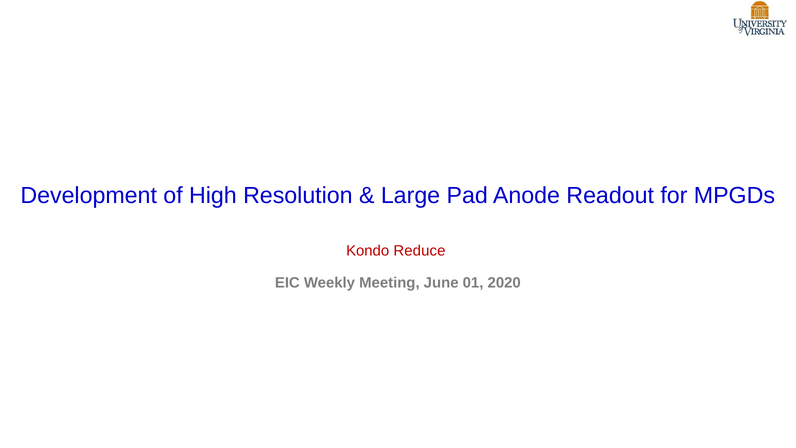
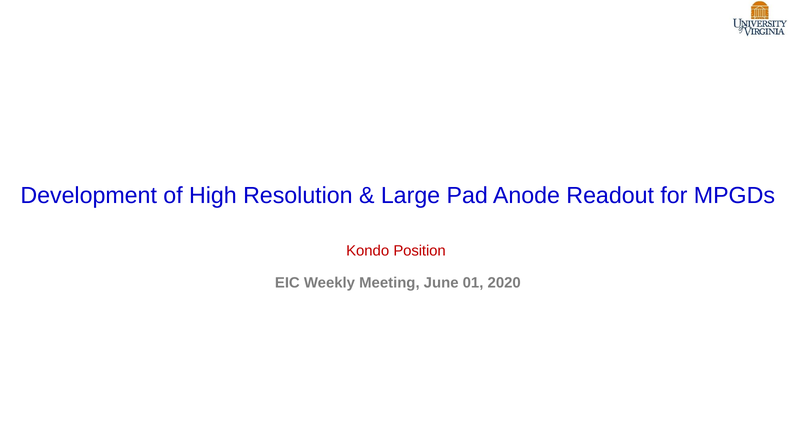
Reduce: Reduce -> Position
